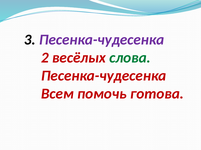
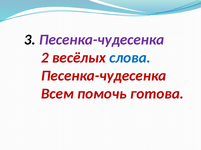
слова colour: green -> blue
